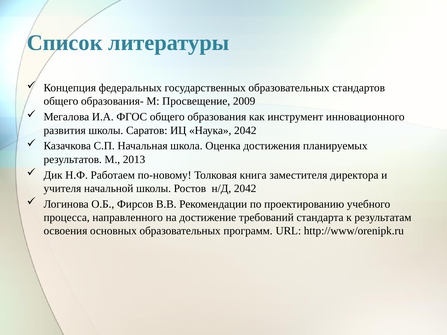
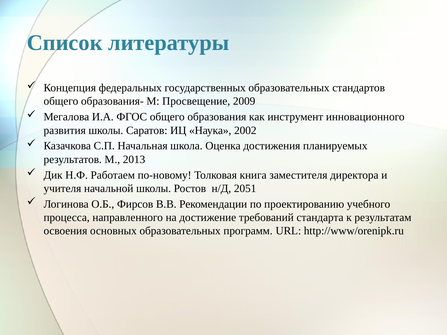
Наука 2042: 2042 -> 2002
н/Д 2042: 2042 -> 2051
